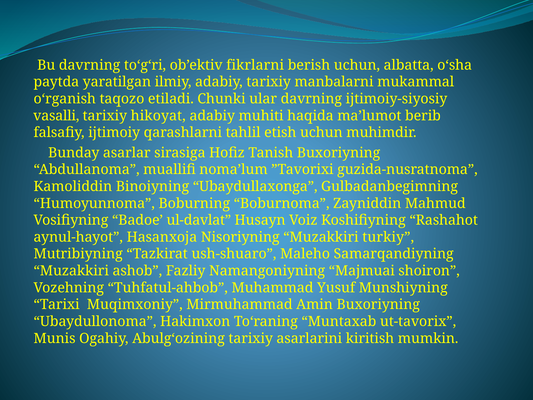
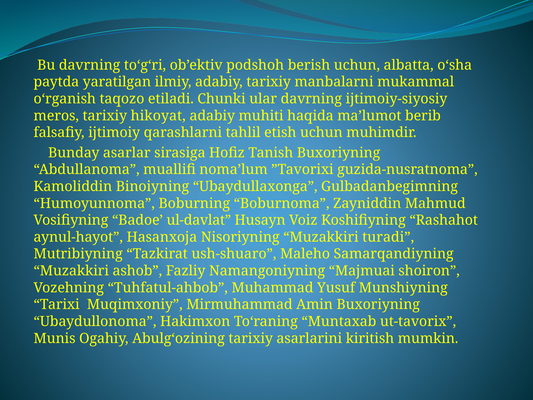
fikrlarni: fikrlarni -> podshoh
vasalli: vasalli -> meros
turkiy: turkiy -> turadi
